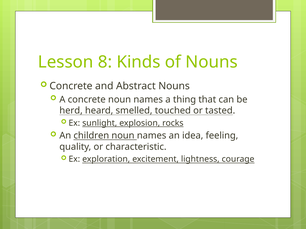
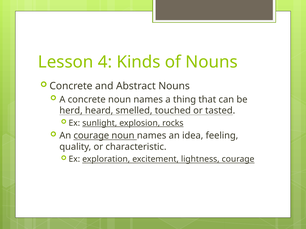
8: 8 -> 4
An children: children -> courage
